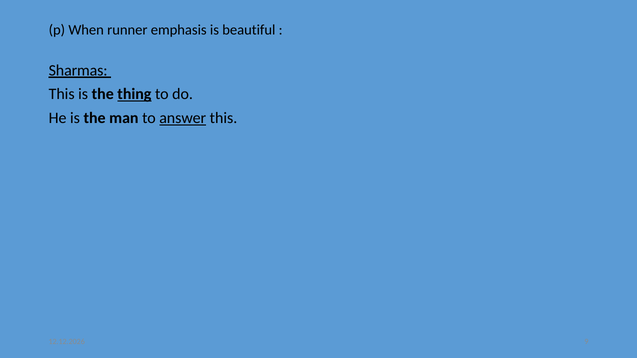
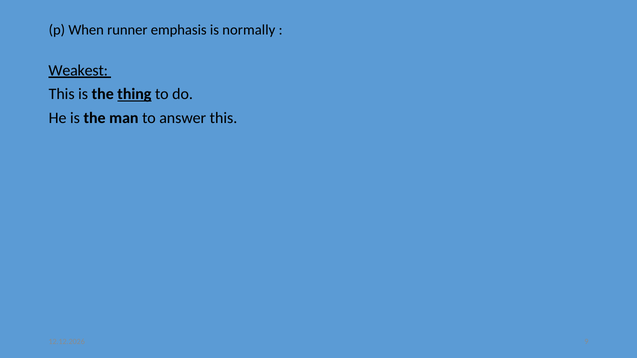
beautiful: beautiful -> normally
Sharmas: Sharmas -> Weakest
answer underline: present -> none
